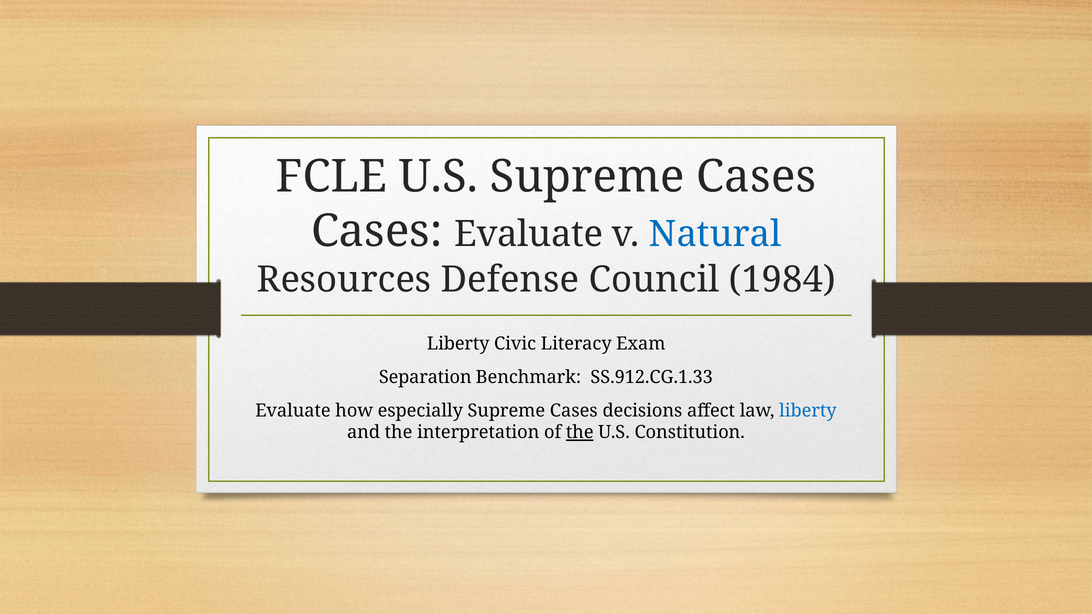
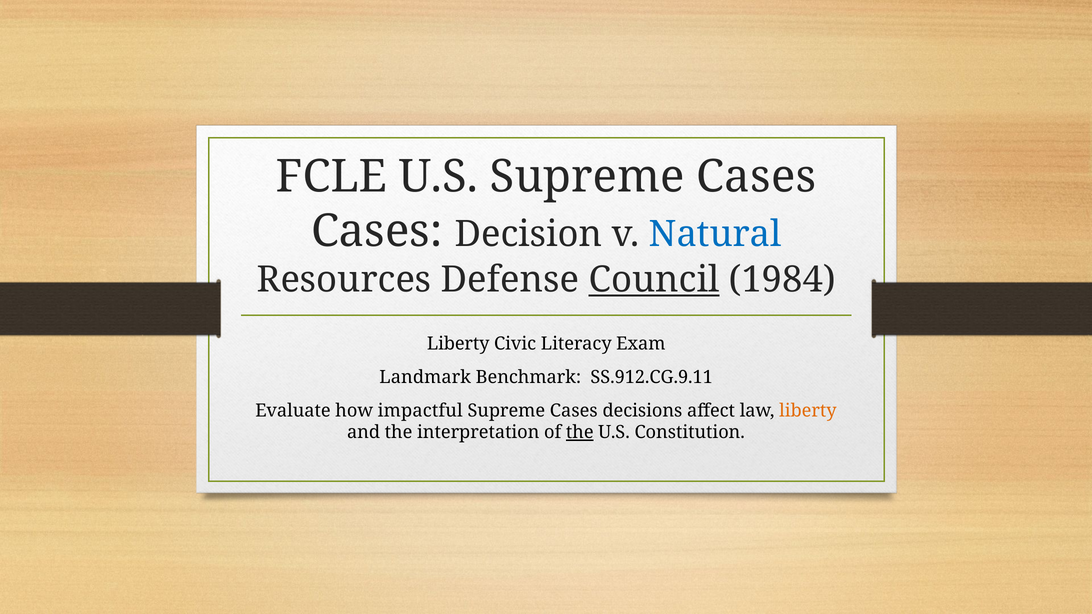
Cases Evaluate: Evaluate -> Decision
Council underline: none -> present
Separation: Separation -> Landmark
SS.912.CG.1.33: SS.912.CG.1.33 -> SS.912.CG.9.11
especially: especially -> impactful
liberty at (808, 411) colour: blue -> orange
